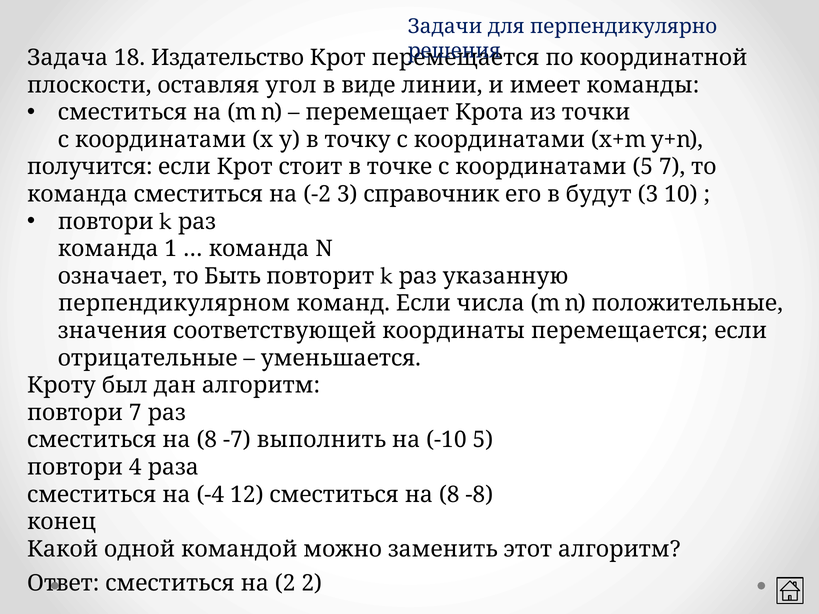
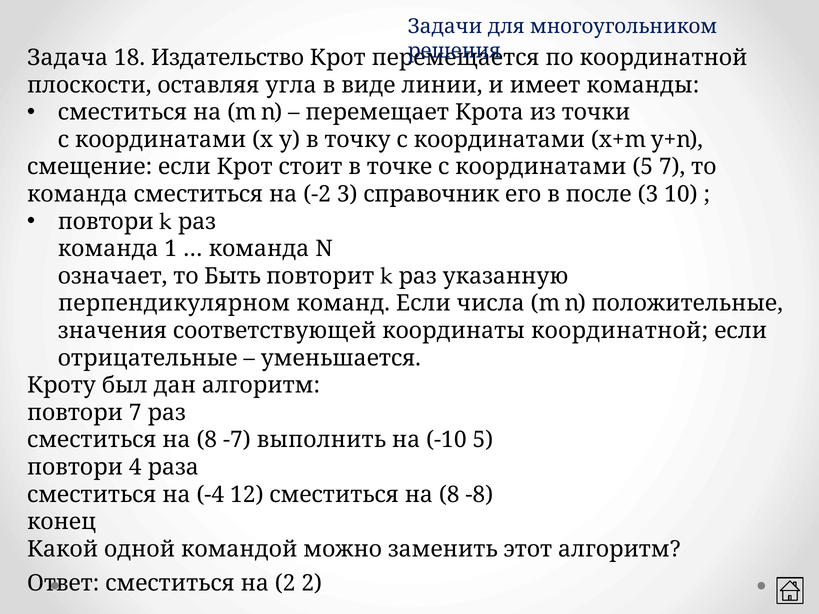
перпендикулярно: перпендикулярно -> многоугольником
угол: угол -> угла
получится: получится -> смещение
будут: будут -> после
координаты перемещается: перемещается -> координатной
